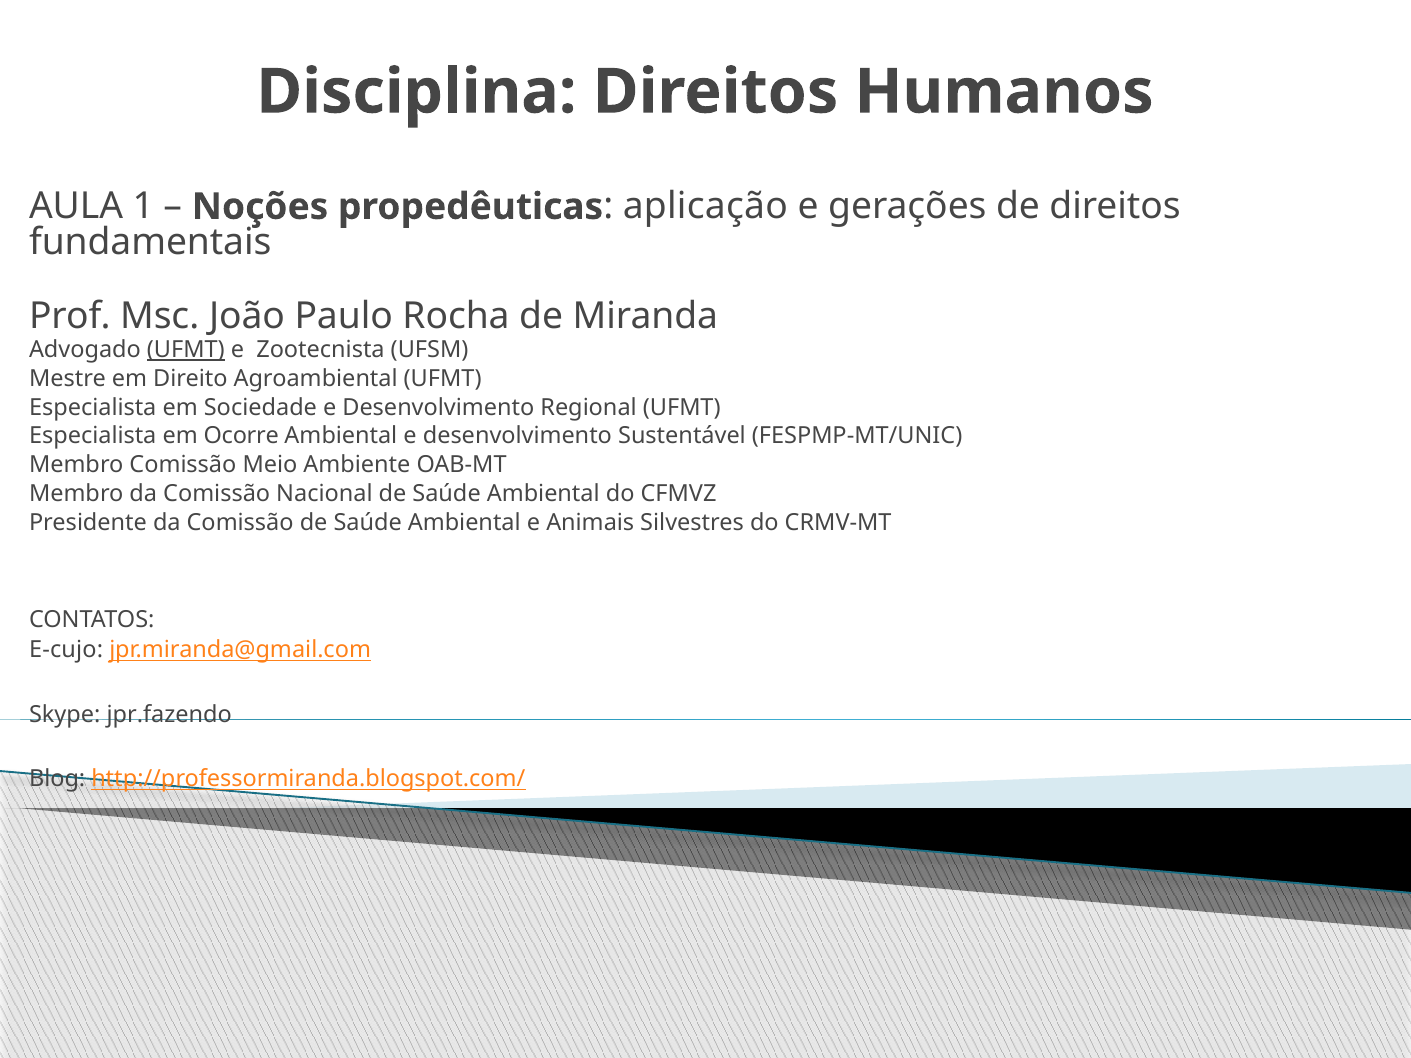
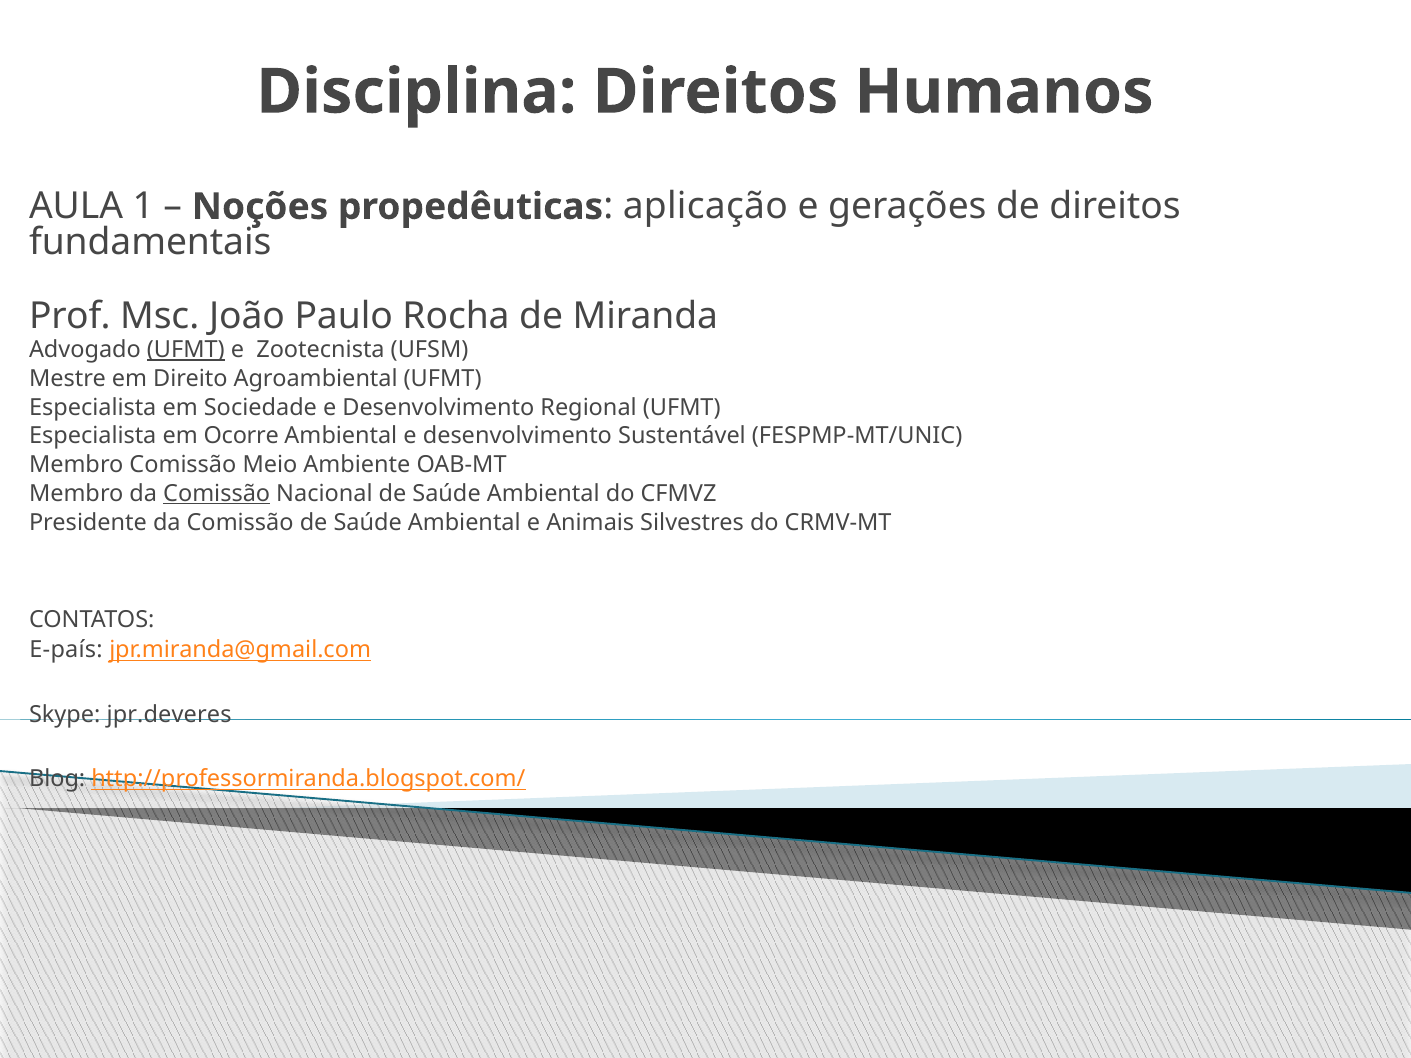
Comissão at (217, 494) underline: none -> present
E-cujo: E-cujo -> E-país
jpr.fazendo: jpr.fazendo -> jpr.deveres
